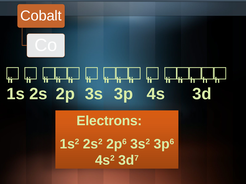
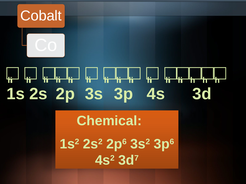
Electrons: Electrons -> Chemical
